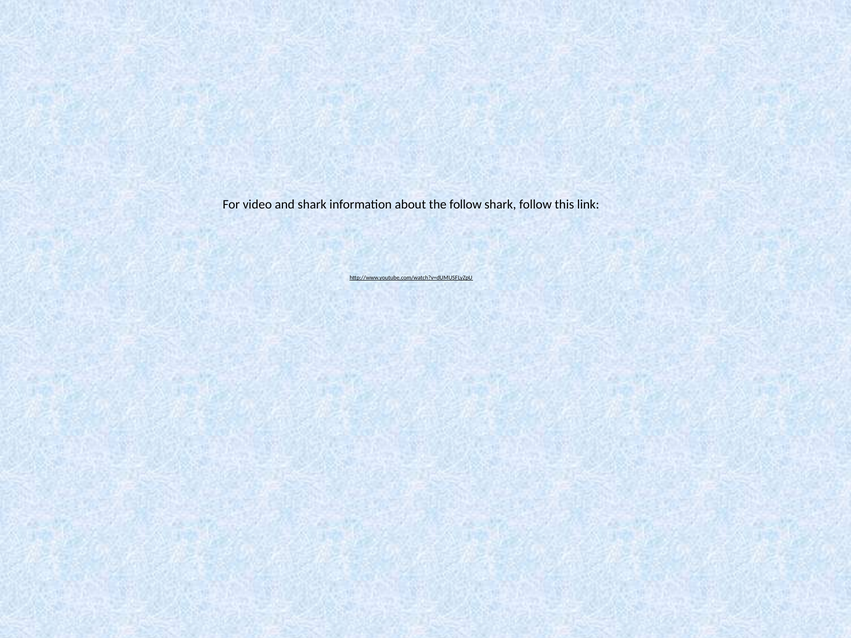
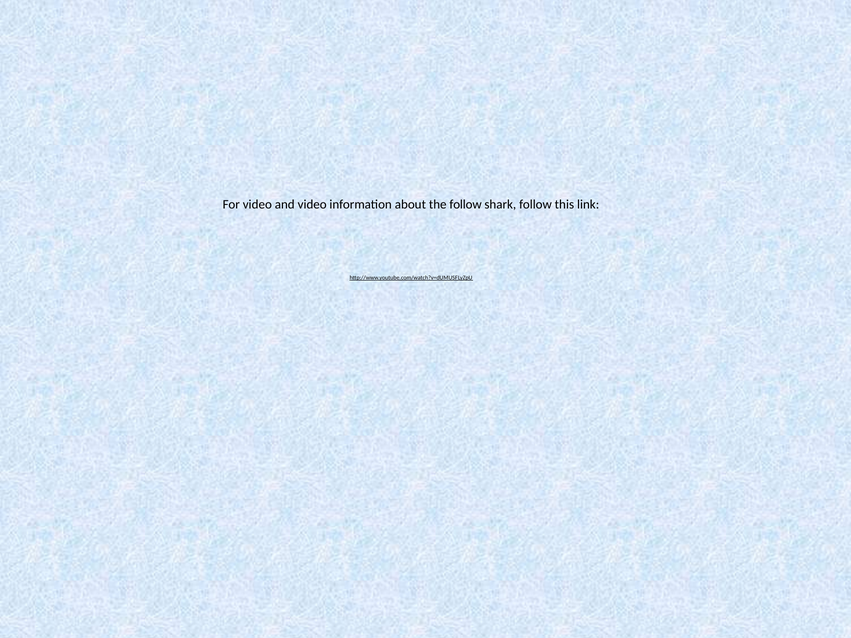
and shark: shark -> video
